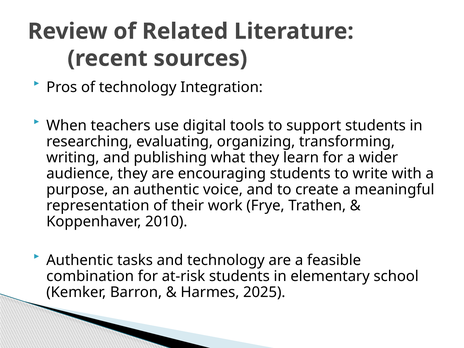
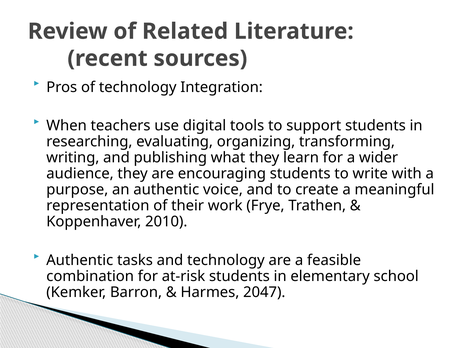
2025: 2025 -> 2047
